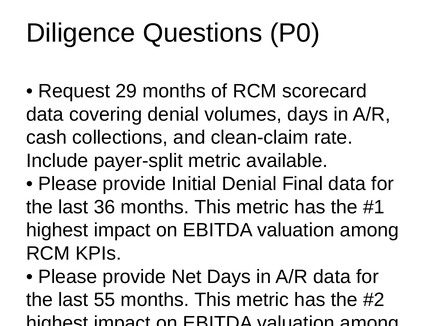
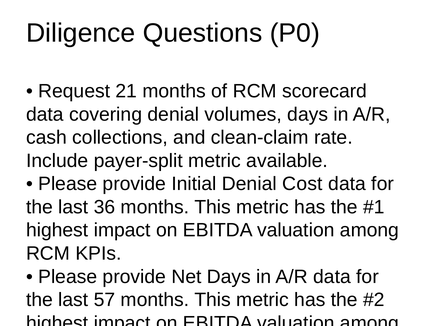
29: 29 -> 21
Denial Final: Final -> Cost
55: 55 -> 57
